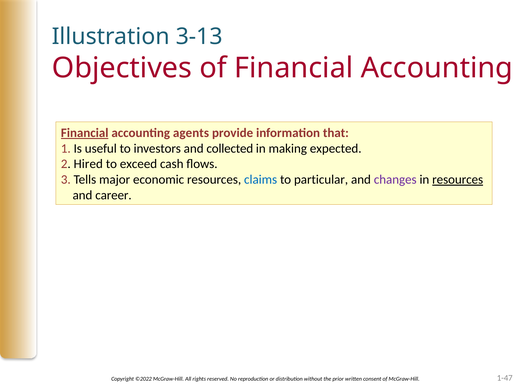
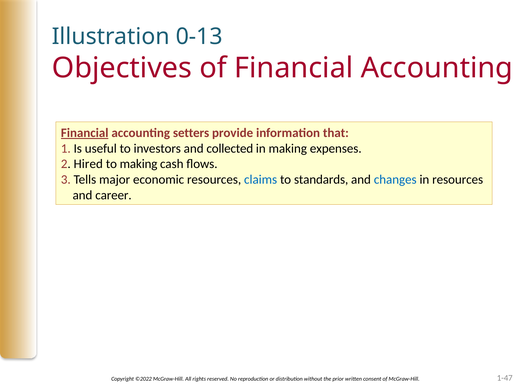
3-13: 3-13 -> 0-13
agents: agents -> setters
expected: expected -> expenses
to exceed: exceed -> making
particular: particular -> standards
changes colour: purple -> blue
resources at (458, 180) underline: present -> none
